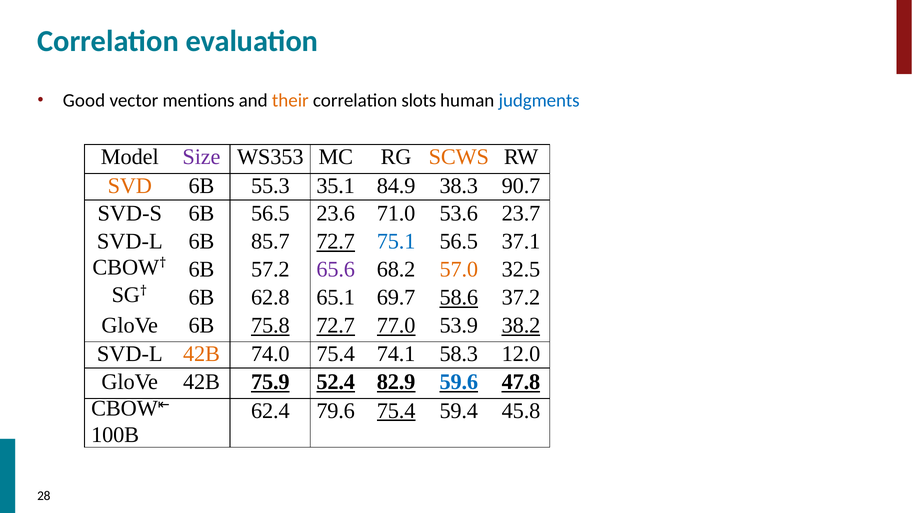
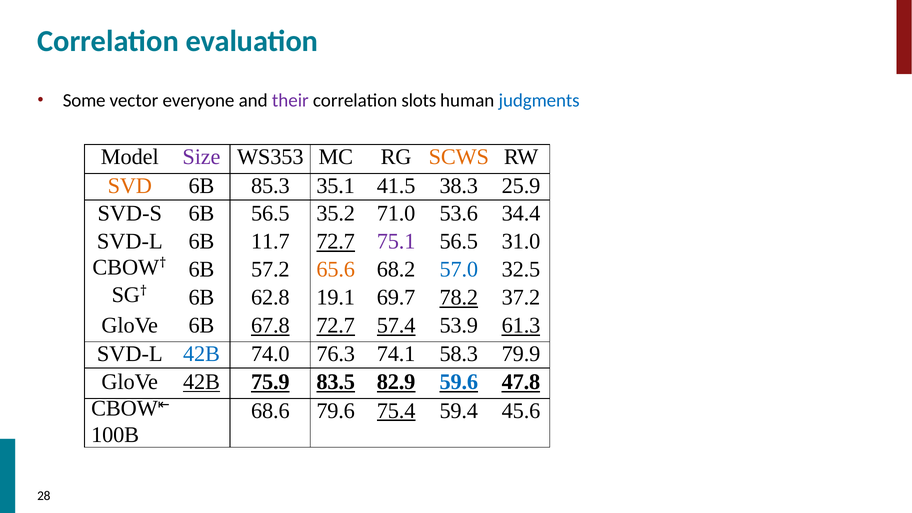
Good: Good -> Some
mentions: mentions -> everyone
their colour: orange -> purple
55.3: 55.3 -> 85.3
84.9: 84.9 -> 41.5
90.7: 90.7 -> 25.9
23.6: 23.6 -> 35.2
23.7: 23.7 -> 34.4
85.7: 85.7 -> 11.7
75.1 colour: blue -> purple
37.1: 37.1 -> 31.0
65.6 colour: purple -> orange
57.0 colour: orange -> blue
65.1: 65.1 -> 19.1
58.6: 58.6 -> 78.2
75.8: 75.8 -> 67.8
77.0: 77.0 -> 57.4
38.2: 38.2 -> 61.3
42B at (202, 354) colour: orange -> blue
74.0 75.4: 75.4 -> 76.3
12.0: 12.0 -> 79.9
42B at (202, 382) underline: none -> present
52.4: 52.4 -> 83.5
62.4: 62.4 -> 68.6
45.8: 45.8 -> 45.6
